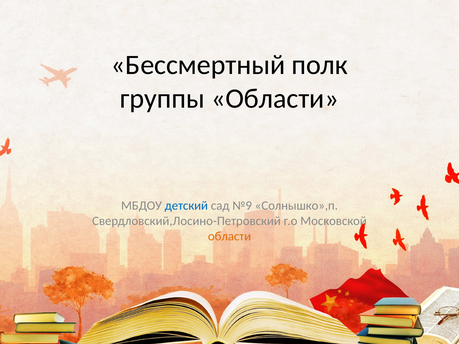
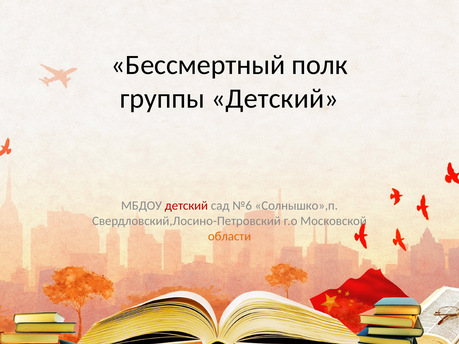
группы Области: Области -> Детский
детский at (186, 206) colour: blue -> red
№9: №9 -> №6
